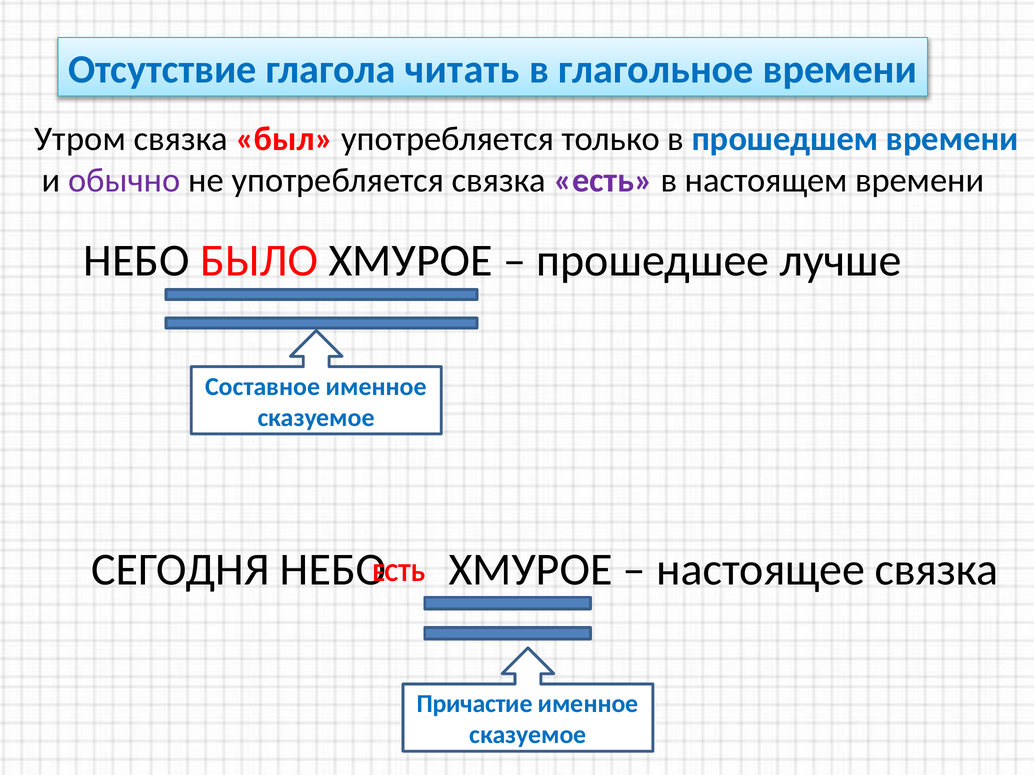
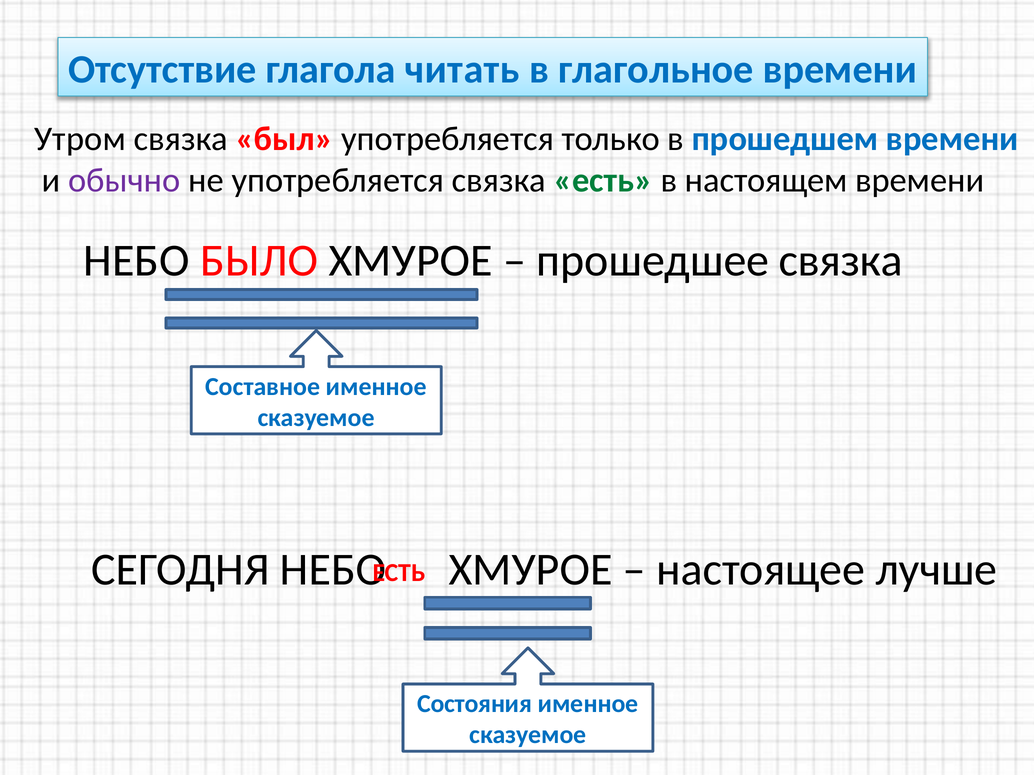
есть at (603, 180) colour: purple -> green
прошедшее лучше: лучше -> связка
настоящее связка: связка -> лучше
Причастие: Причастие -> Состояния
